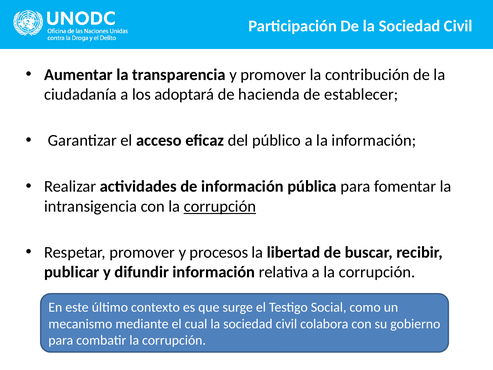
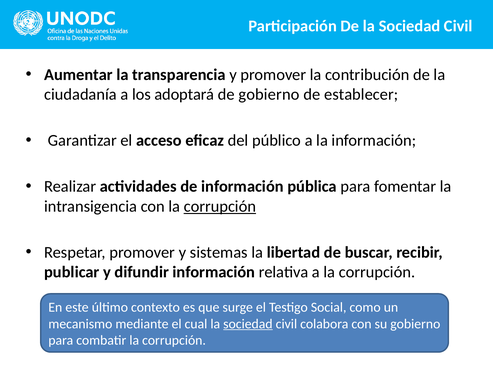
de hacienda: hacienda -> gobierno
procesos: procesos -> sistemas
sociedad at (248, 324) underline: none -> present
